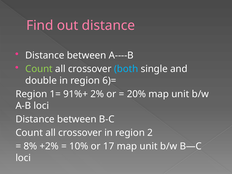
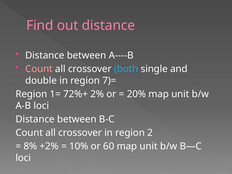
Count at (39, 69) colour: light green -> pink
6)=: 6)= -> 7)=
91%+: 91%+ -> 72%+
17: 17 -> 60
